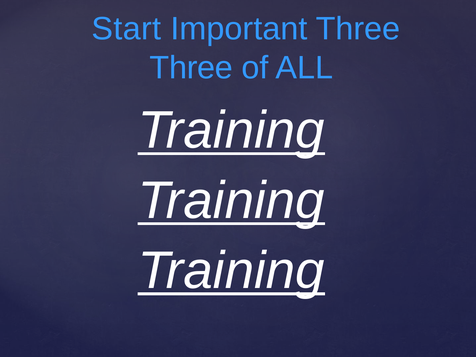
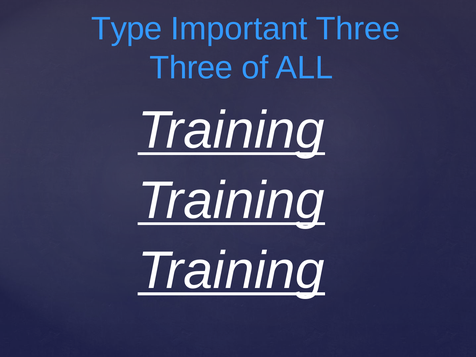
Start: Start -> Type
